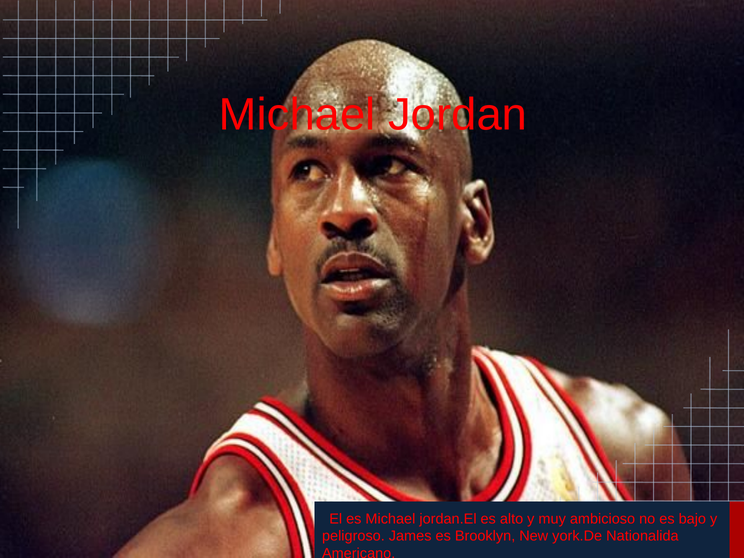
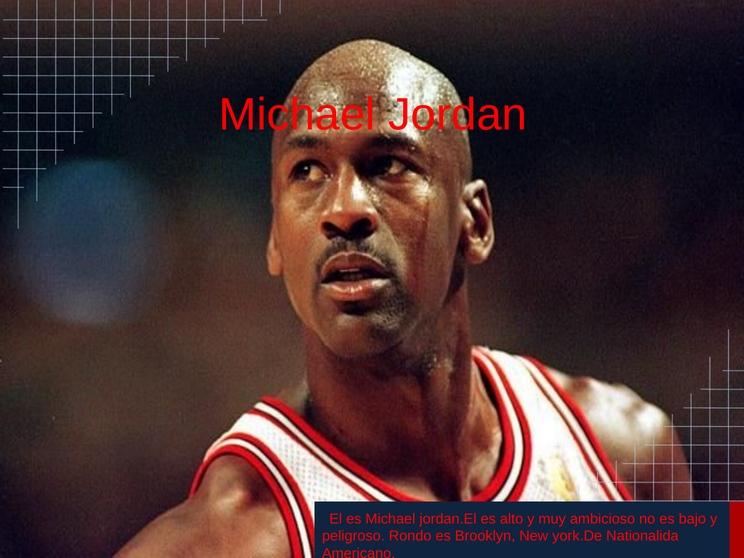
James: James -> Rondo
